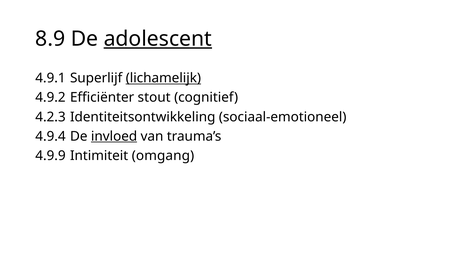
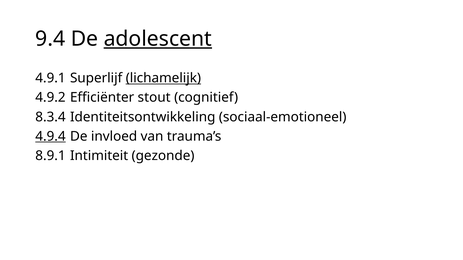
8.9: 8.9 -> 9.4
4.2.3: 4.2.3 -> 8.3.4
4.9.4 underline: none -> present
invloed underline: present -> none
4.9.9: 4.9.9 -> 8.9.1
omgang: omgang -> gezonde
